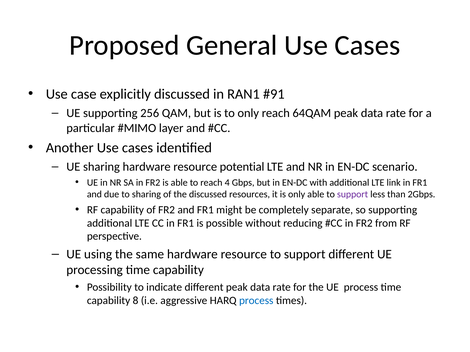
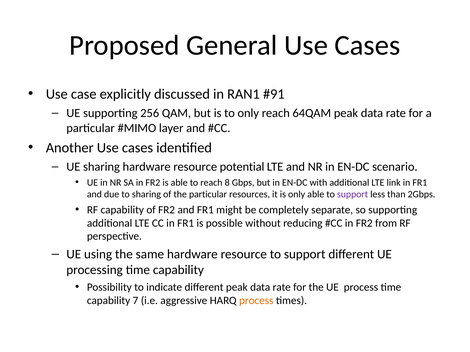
4: 4 -> 8
the discussed: discussed -> particular
8: 8 -> 7
process at (256, 301) colour: blue -> orange
